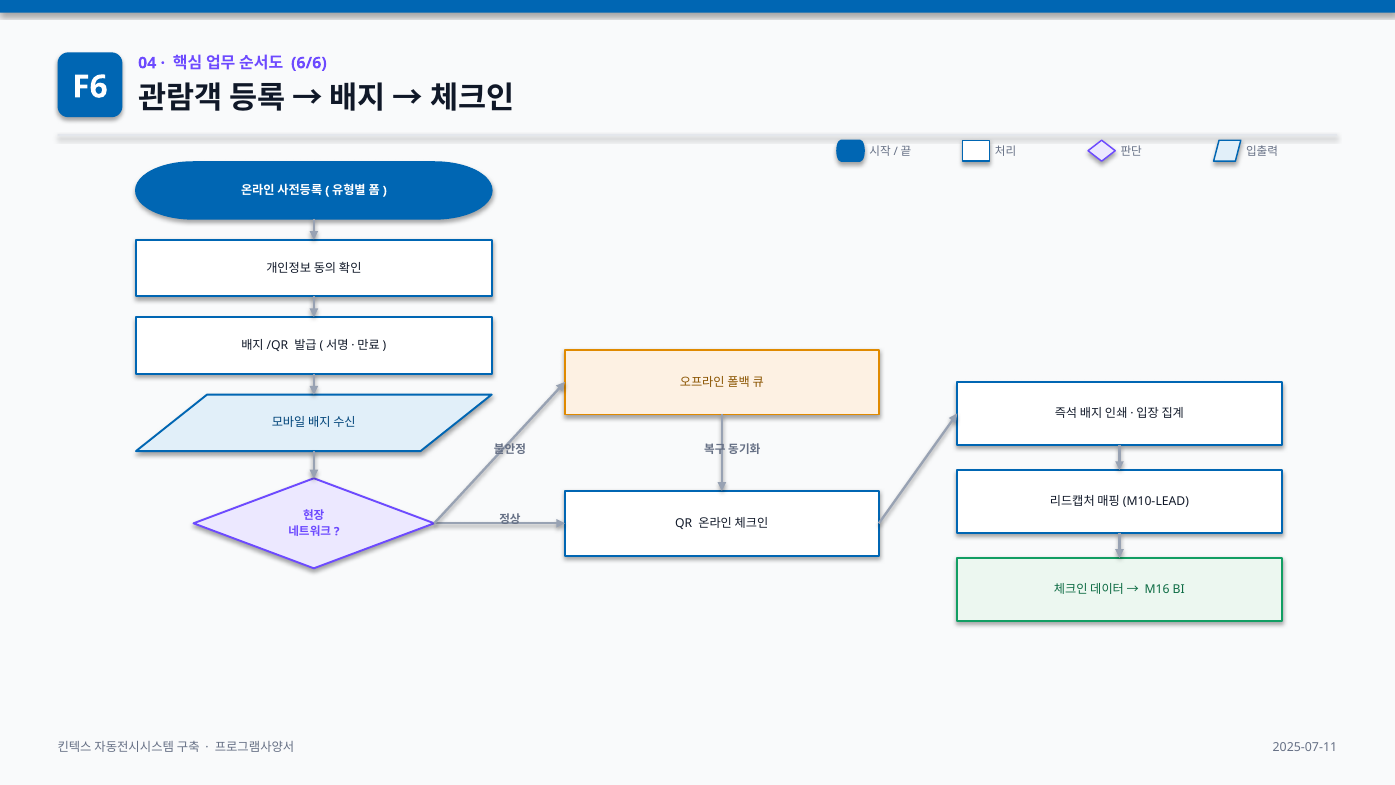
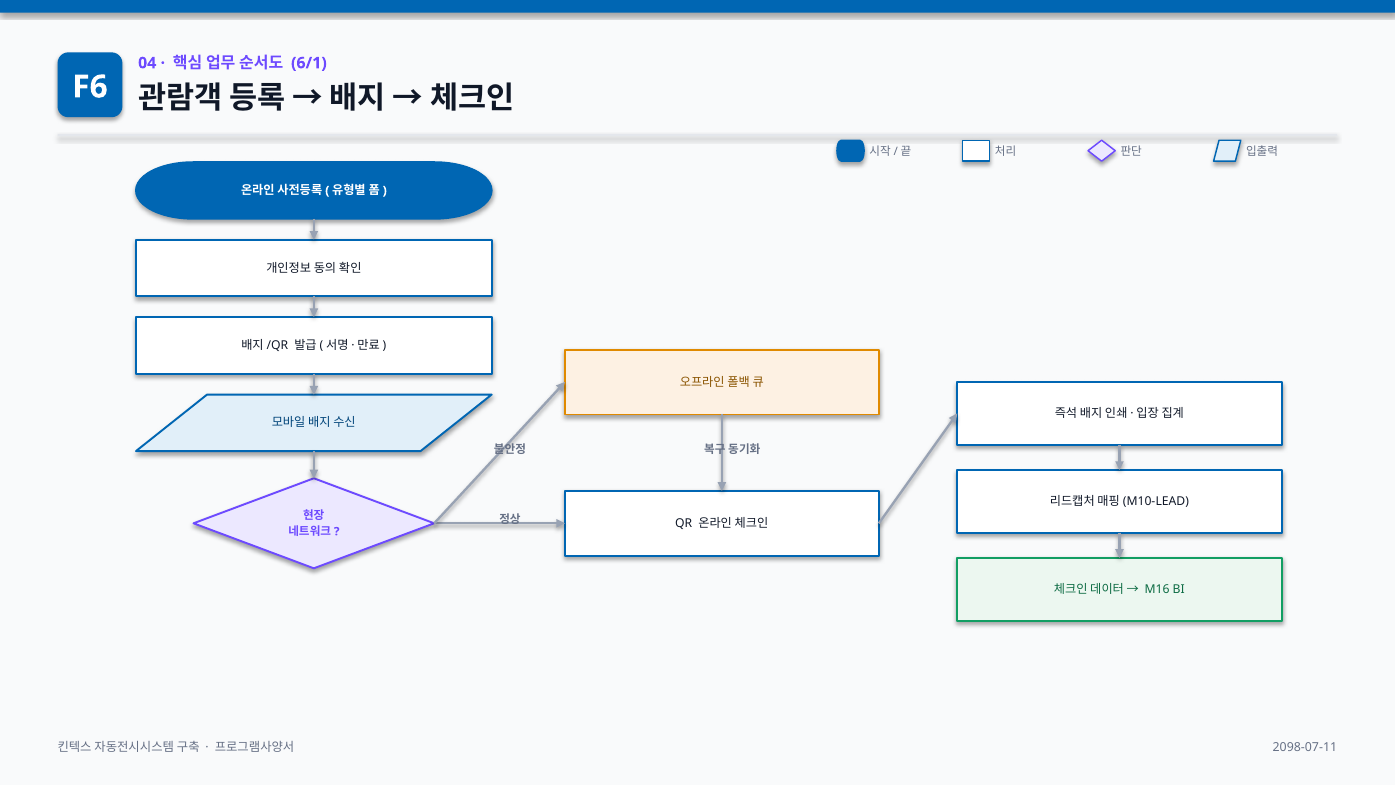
6/6: 6/6 -> 6/1
2025-07-11: 2025-07-11 -> 2098-07-11
